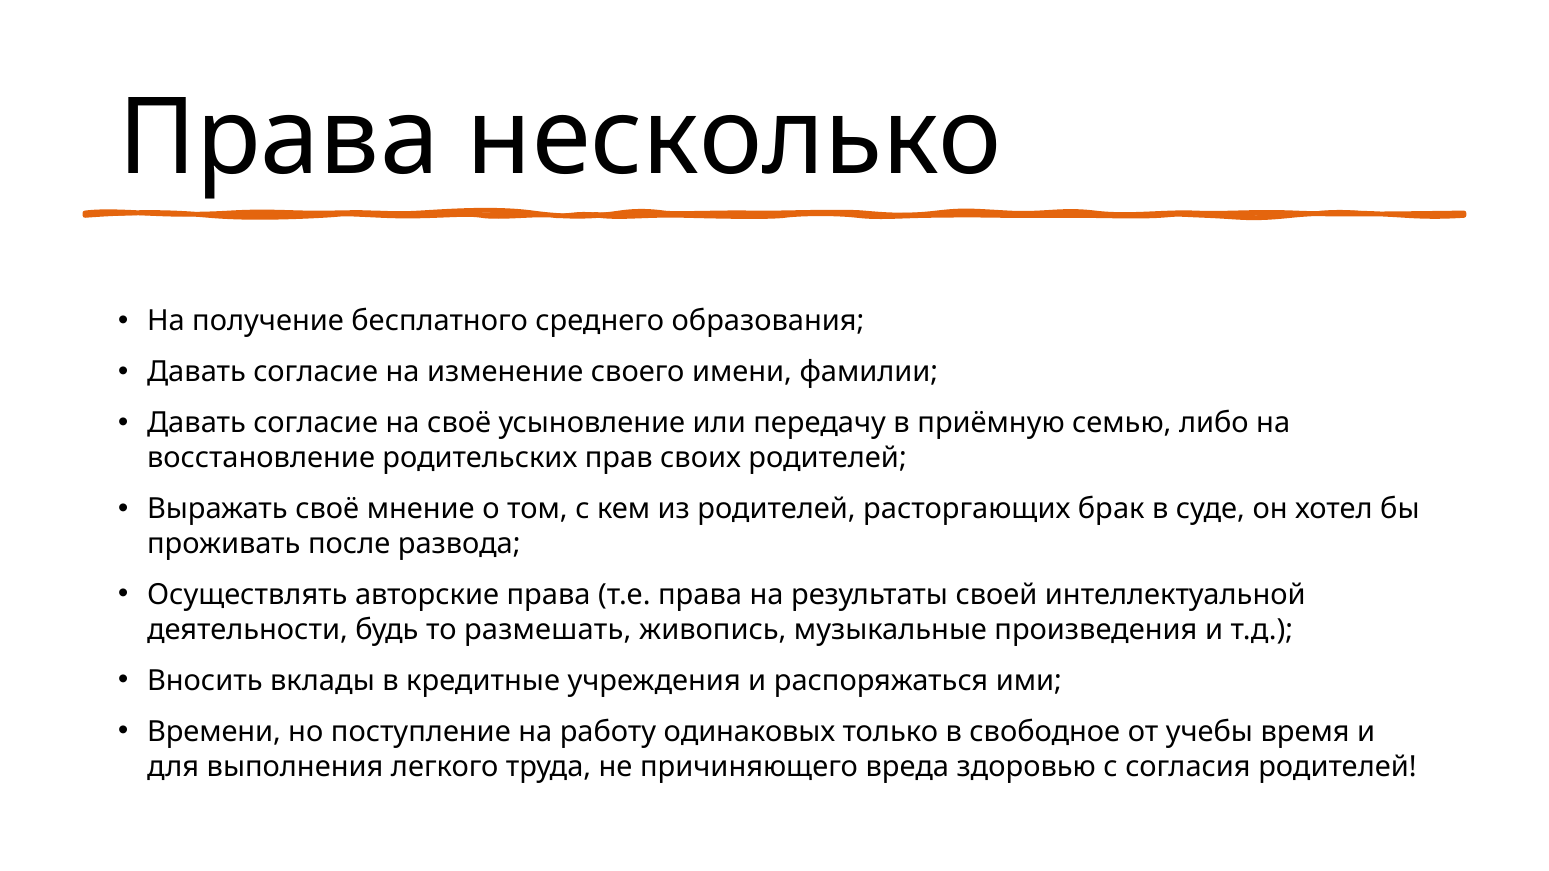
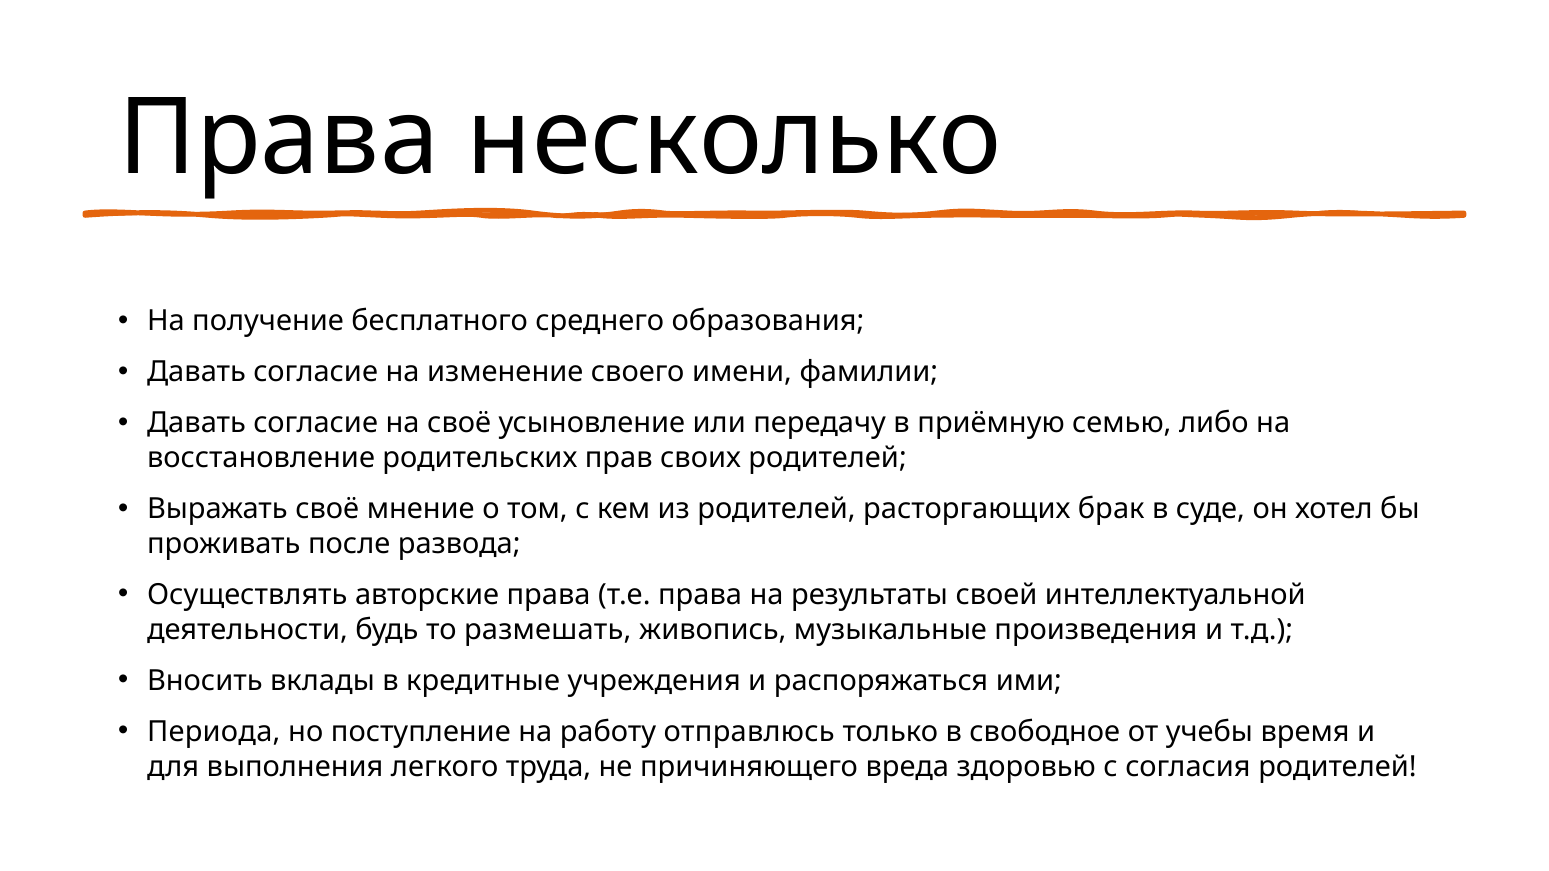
Времени: Времени -> Периода
одинаковых: одинаковых -> отправлюсь
